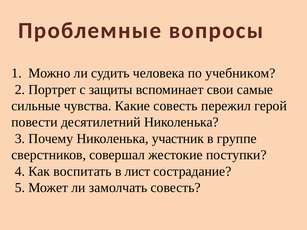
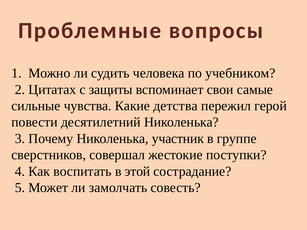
Портрет: Портрет -> Цитатах
Какие совесть: совесть -> детства
лист: лист -> этой
